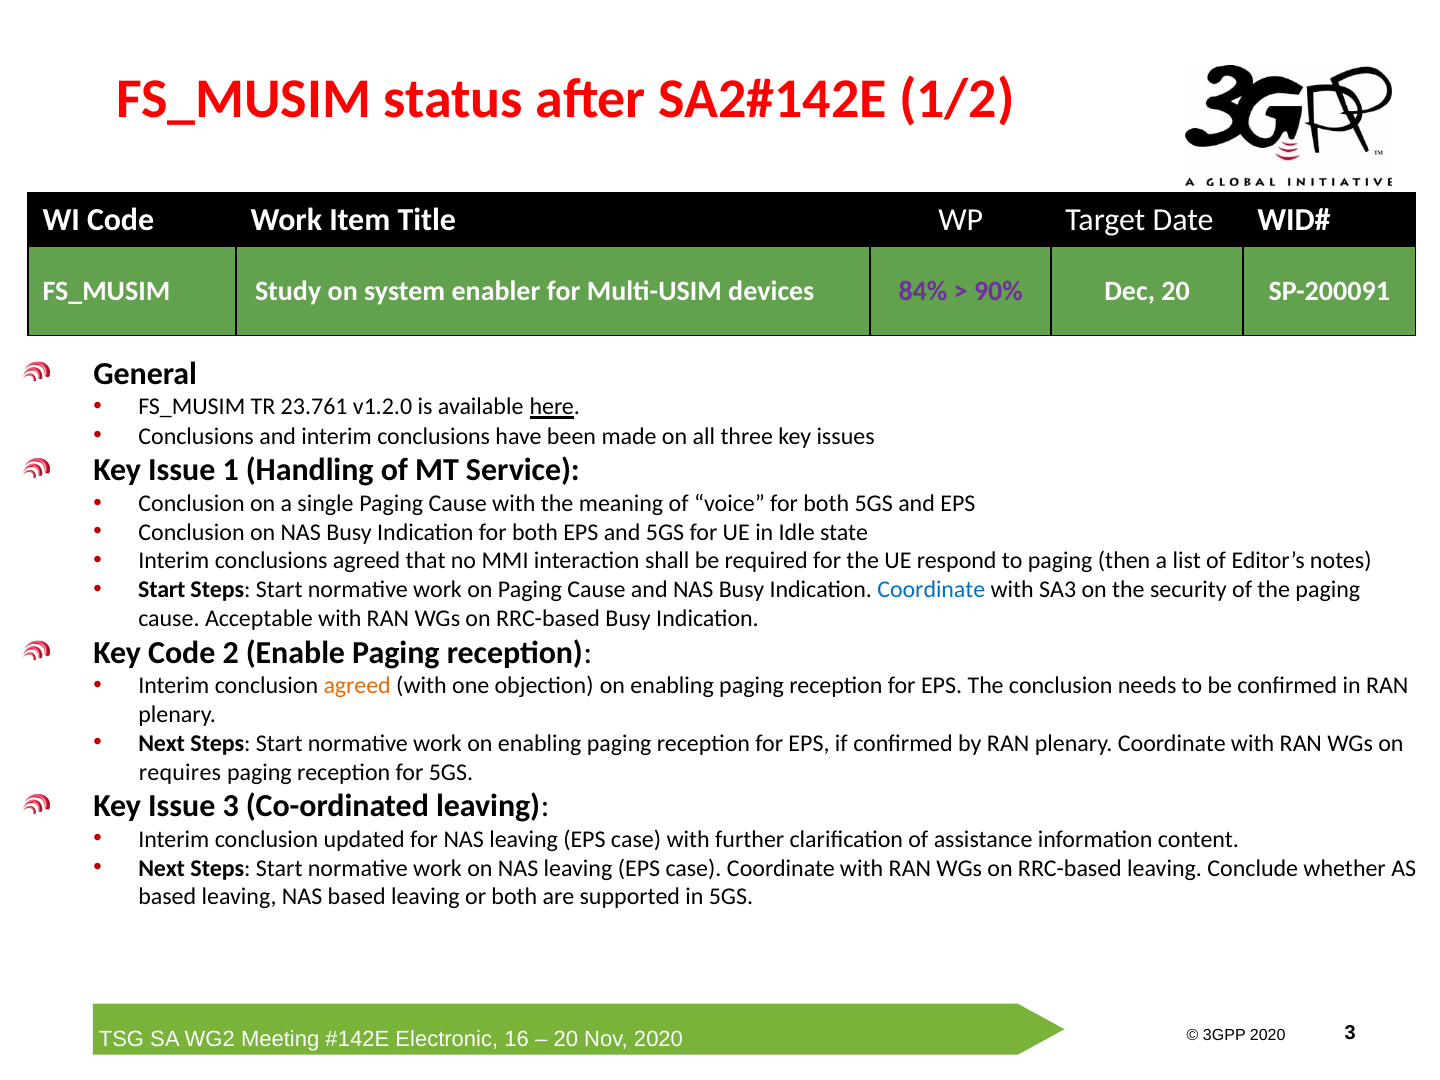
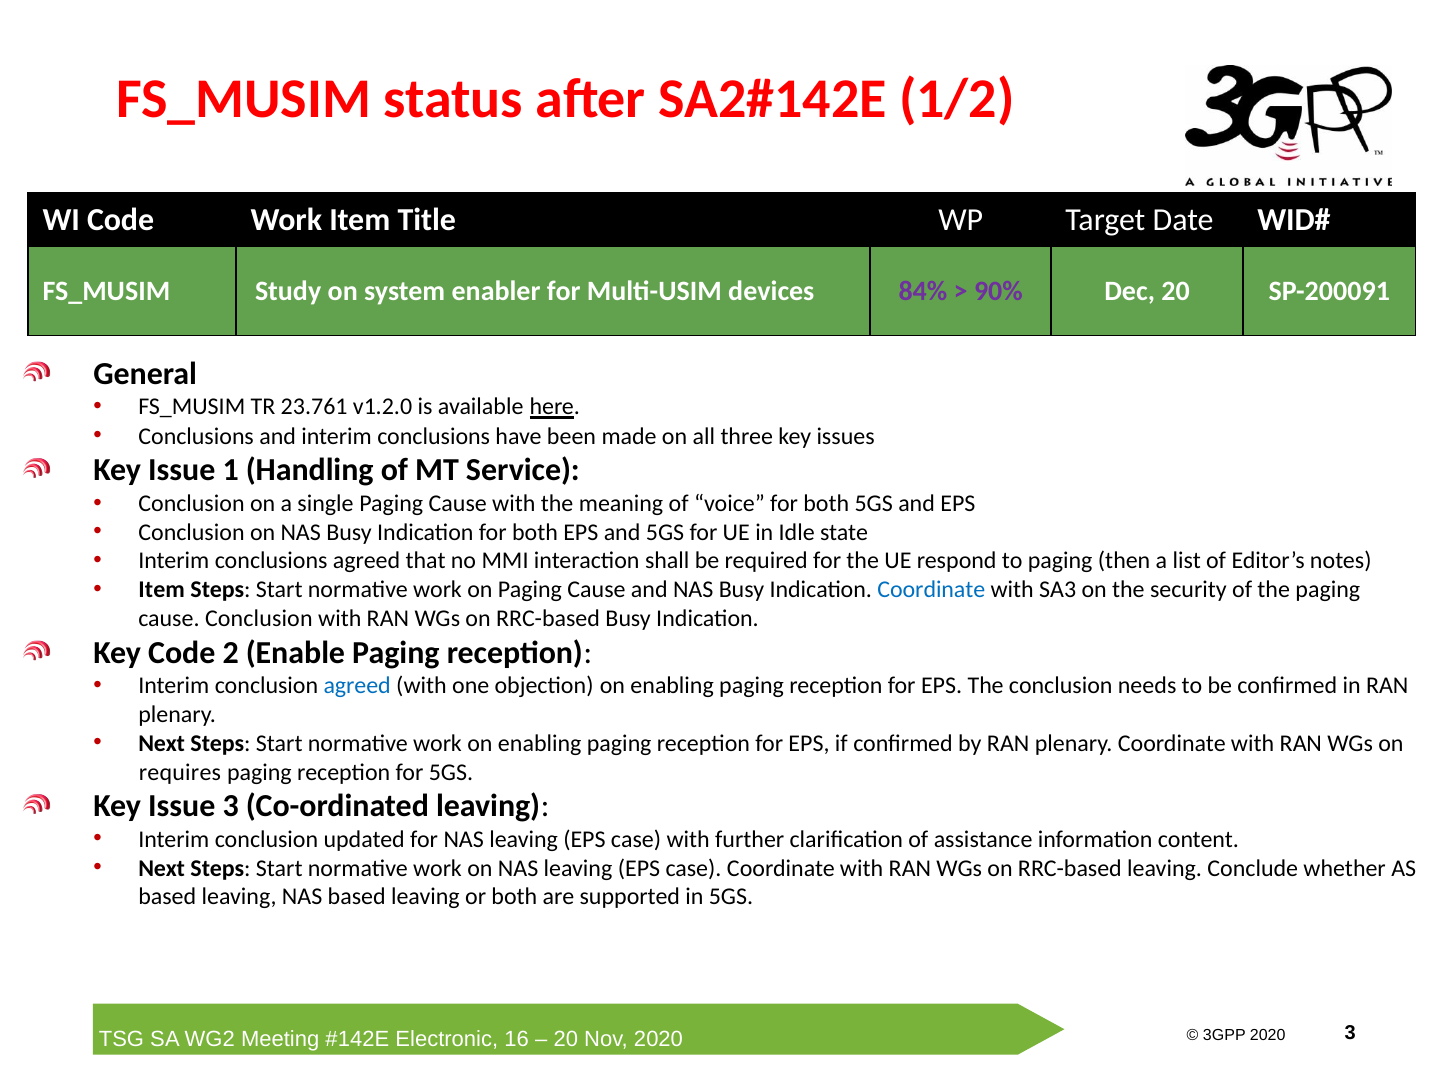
Start at (162, 590): Start -> Item
cause Acceptable: Acceptable -> Conclusion
agreed at (357, 686) colour: orange -> blue
